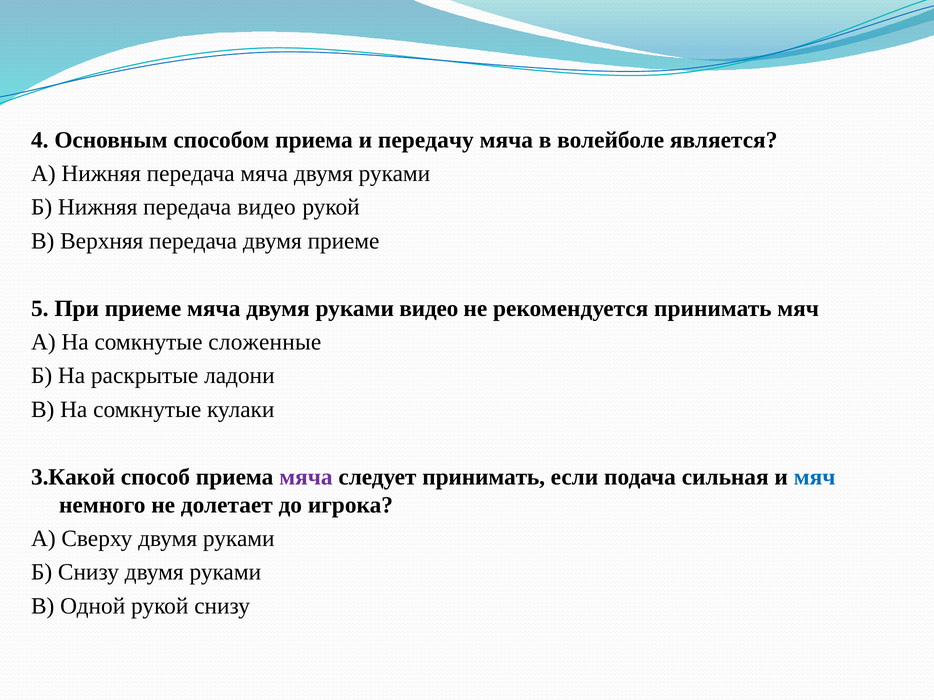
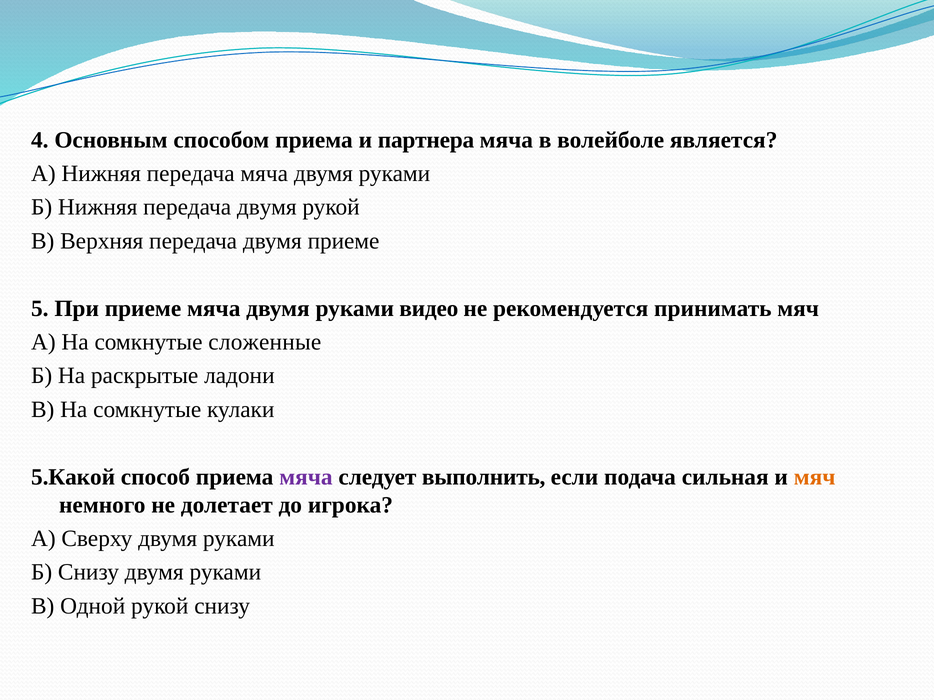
передачу: передачу -> партнера
Нижняя передача видео: видео -> двумя
3.Какой: 3.Какой -> 5.Какой
следует принимать: принимать -> выполнить
мяч at (815, 477) colour: blue -> orange
